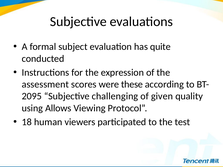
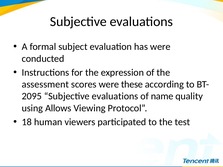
has quite: quite -> were
challenging at (115, 96): challenging -> evaluations
given: given -> name
